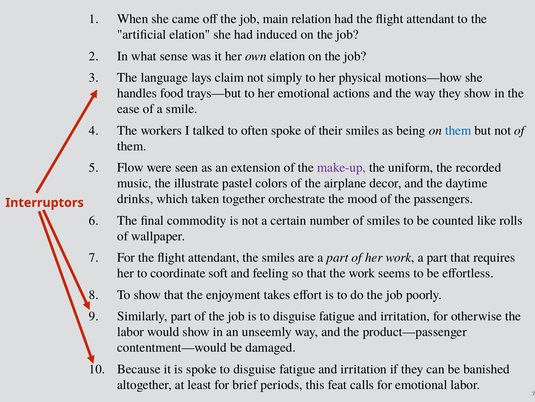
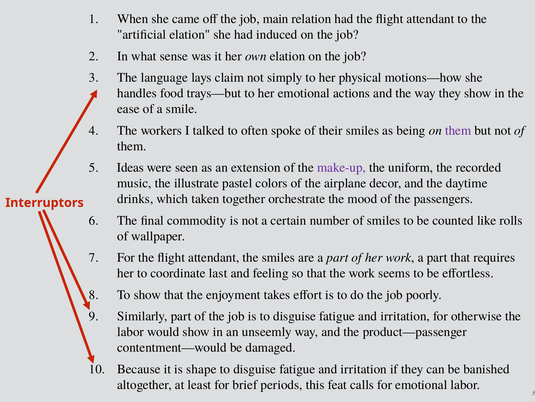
them at (458, 130) colour: blue -> purple
Flow: Flow -> Ideas
soft: soft -> last
is spoke: spoke -> shape
